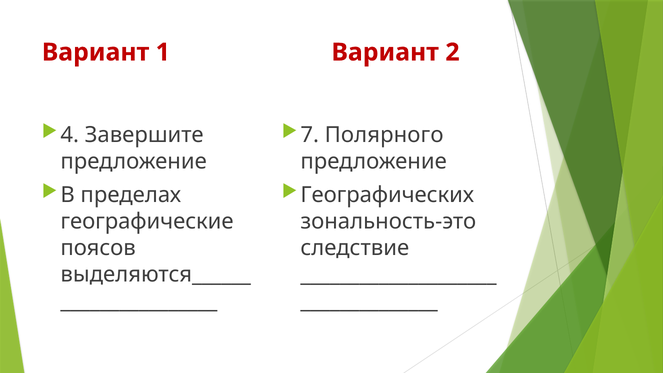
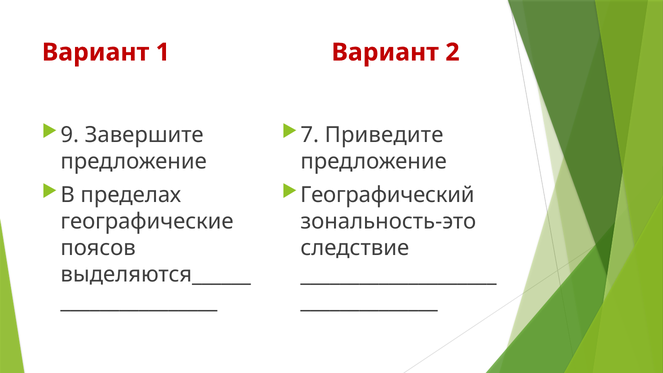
4: 4 -> 9
Полярного: Полярного -> Приведите
Географических: Географических -> Географический
